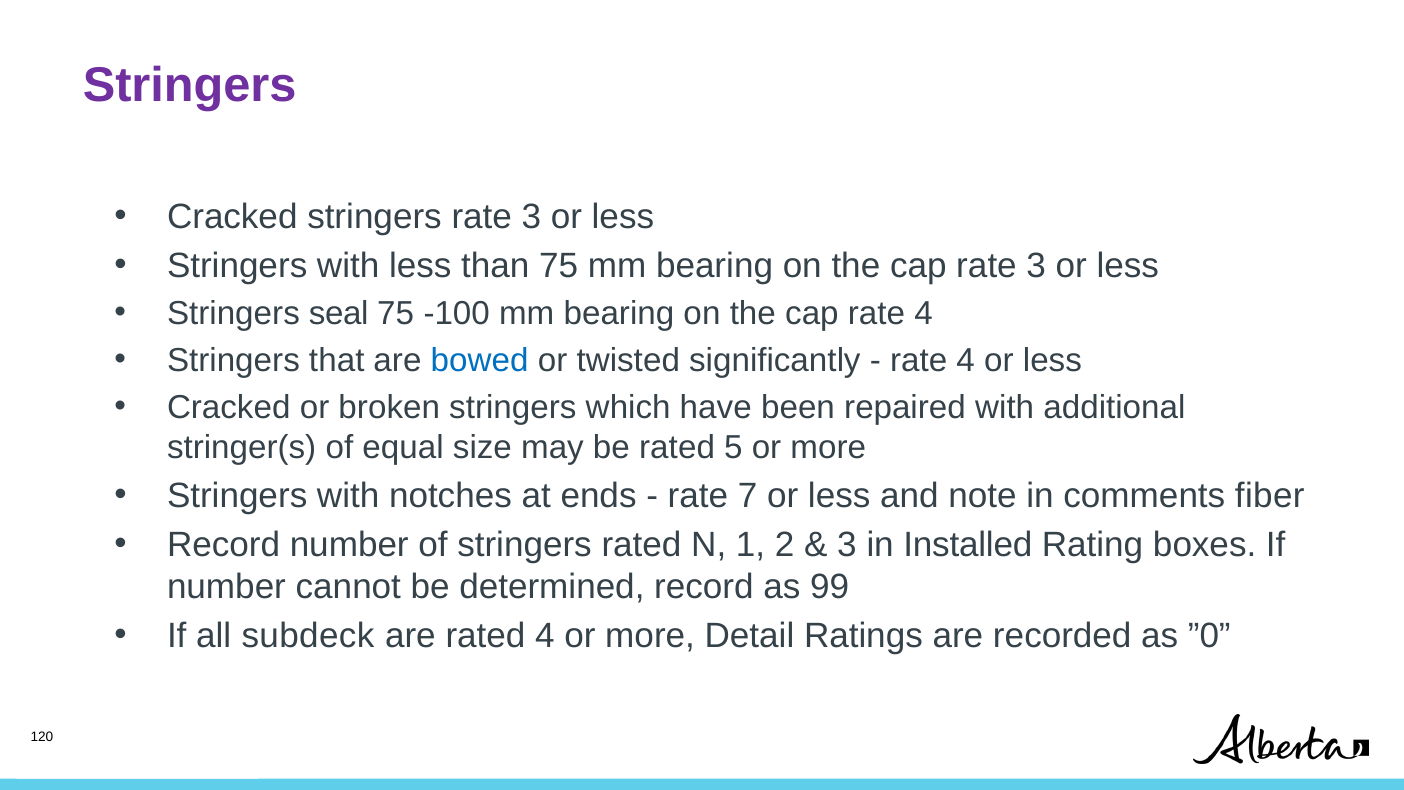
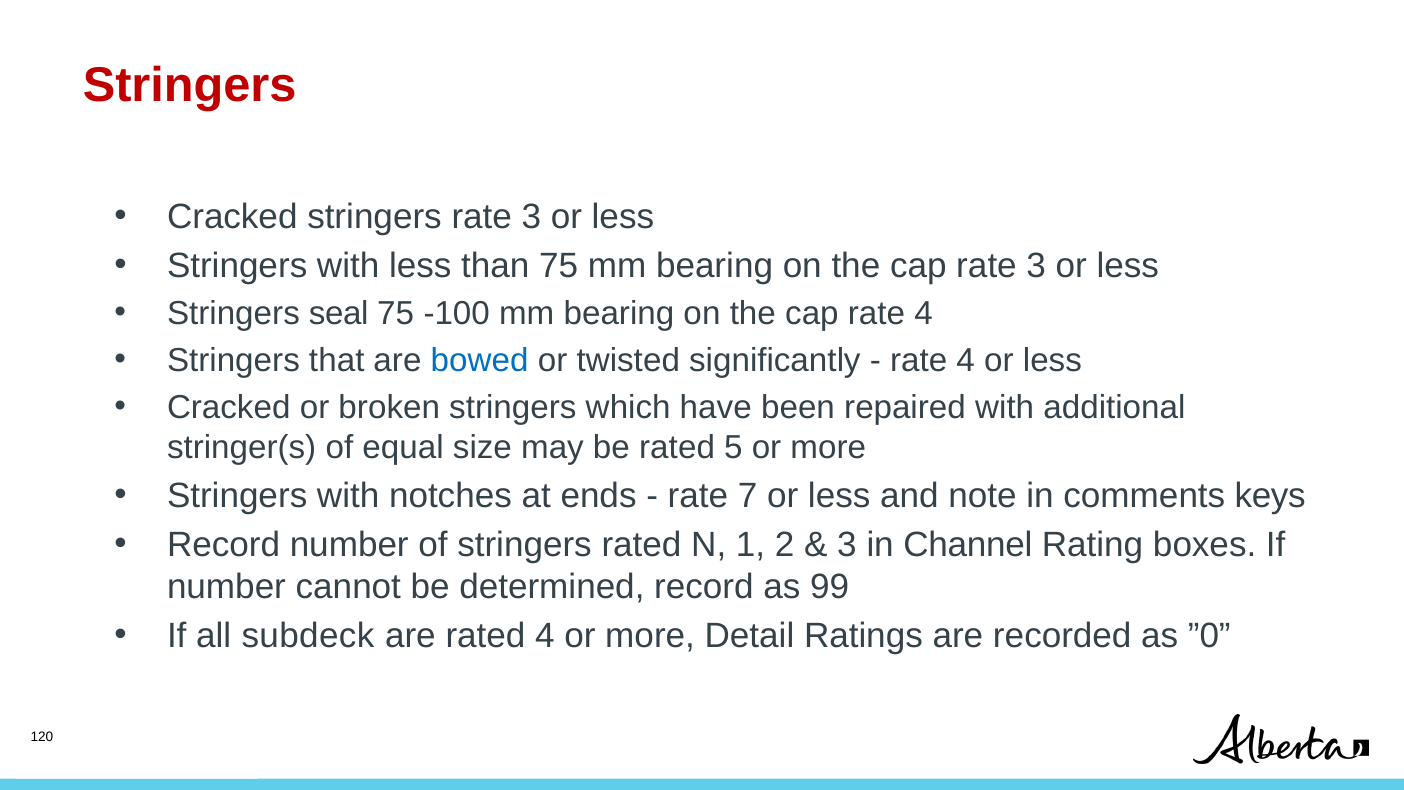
Stringers at (190, 85) colour: purple -> red
fiber: fiber -> keys
Installed: Installed -> Channel
